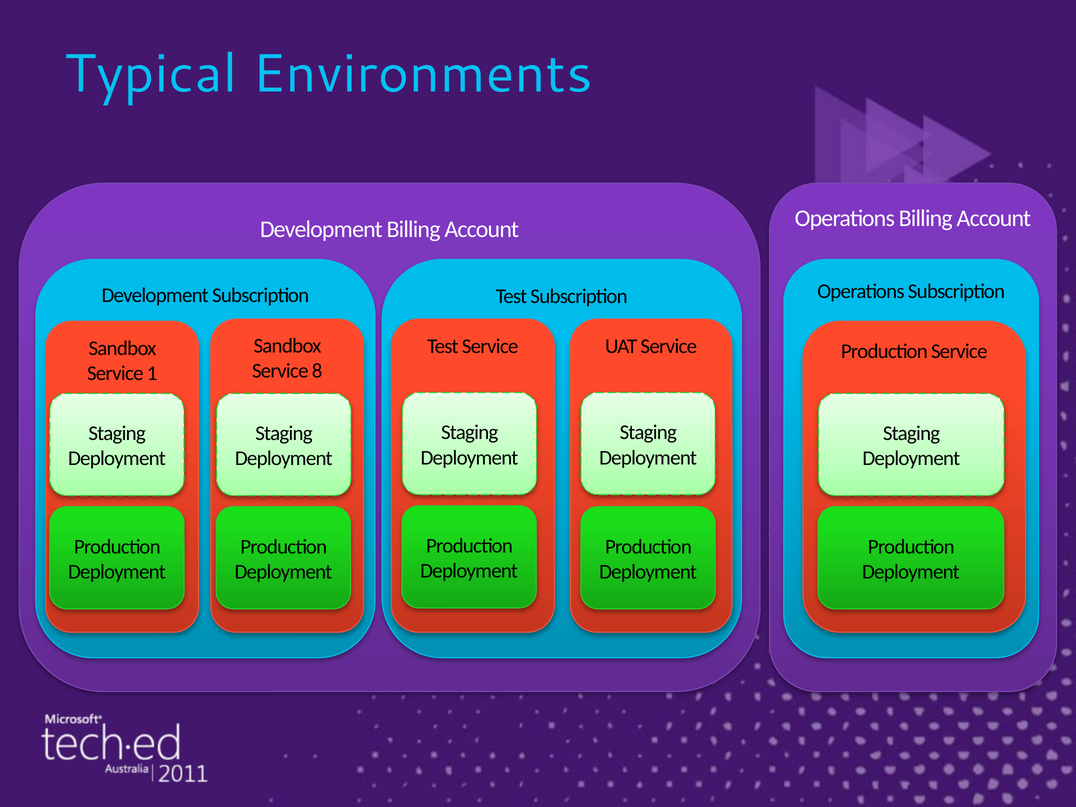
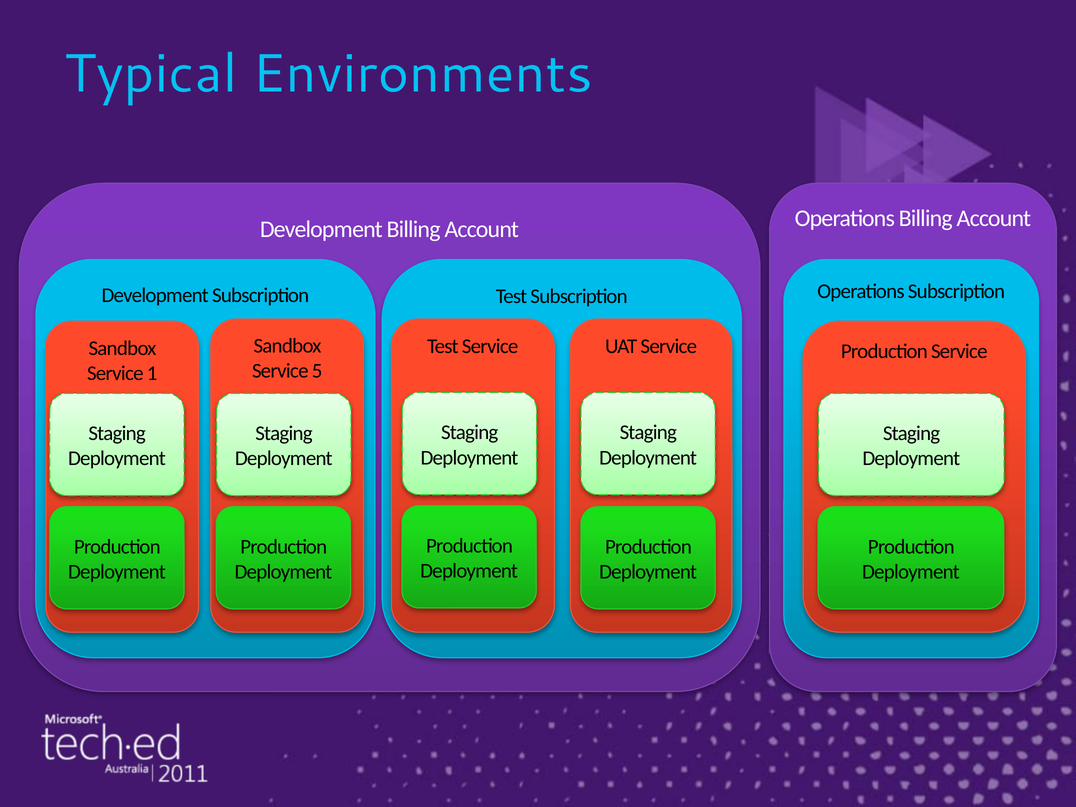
8: 8 -> 5
